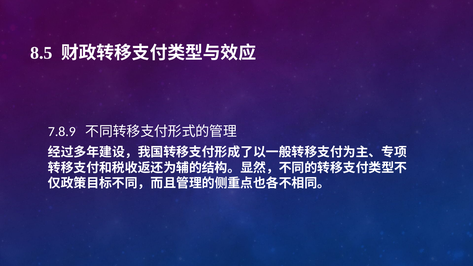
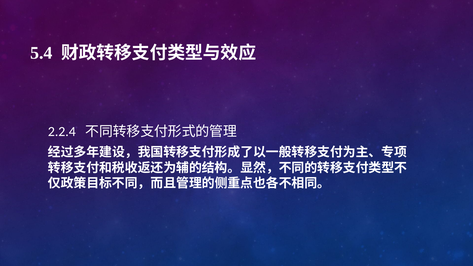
8.5: 8.5 -> 5.4
7.8.9: 7.8.9 -> 2.2.4
